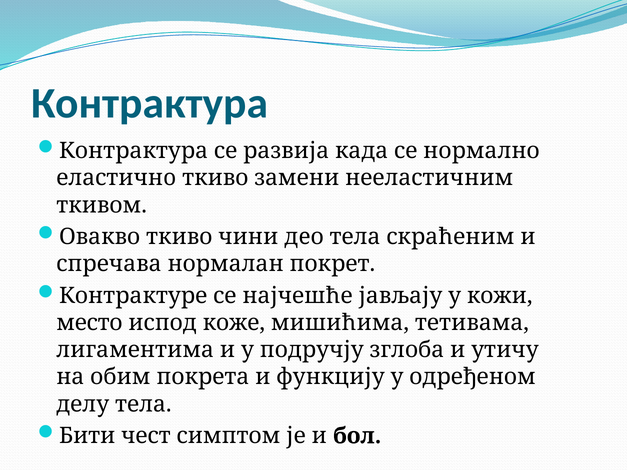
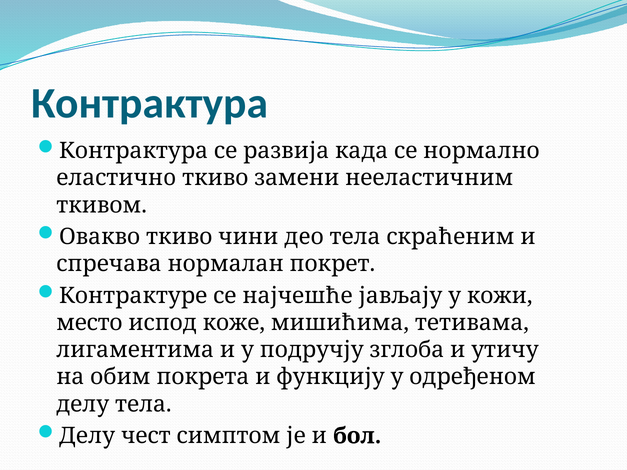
Бити at (87, 436): Бити -> Делу
